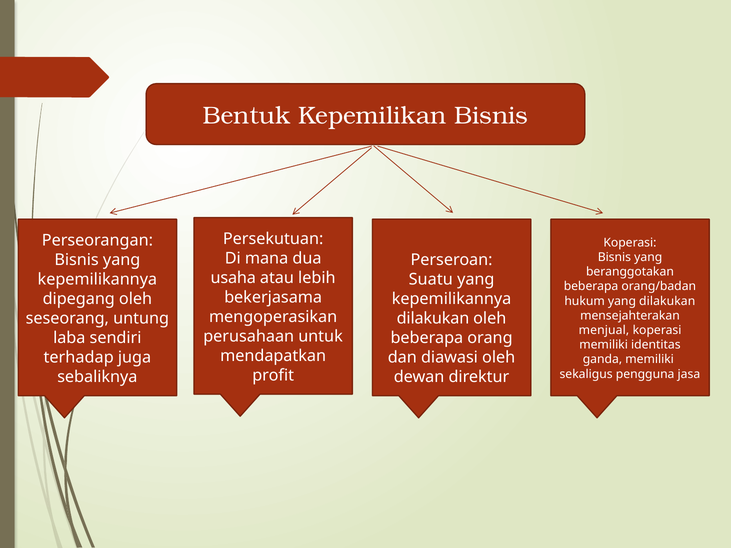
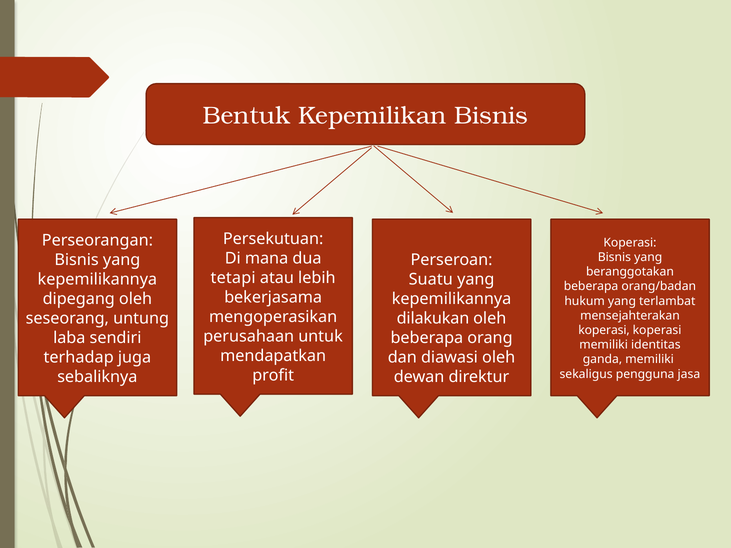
usaha: usaha -> tetapi
yang dilakukan: dilakukan -> terlambat
menjual at (604, 330): menjual -> koperasi
